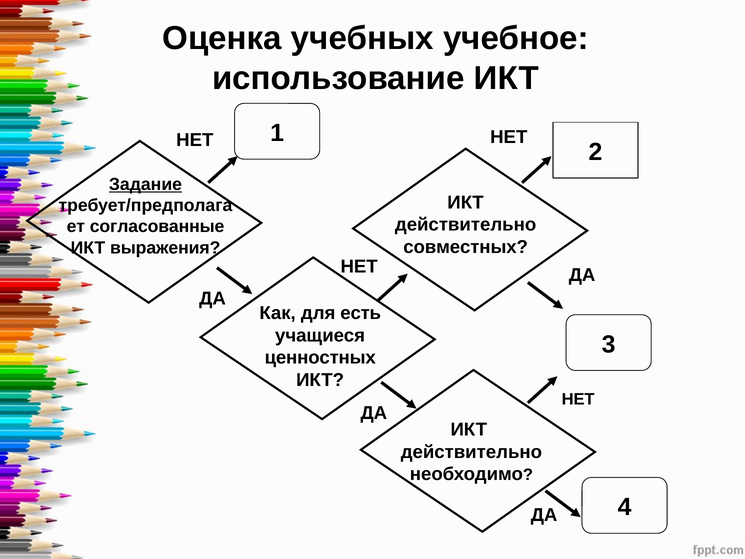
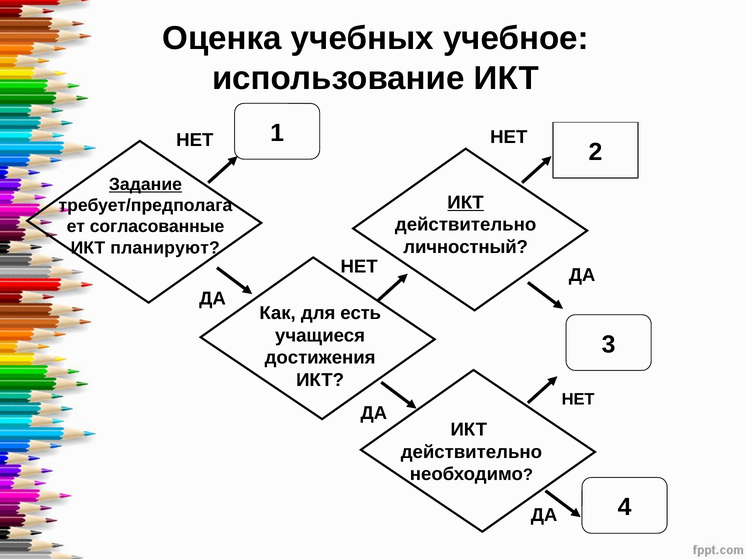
ИКТ at (466, 202) underline: none -> present
совместных: совместных -> личностный
выражения: выражения -> планируют
ценностных: ценностных -> достижения
